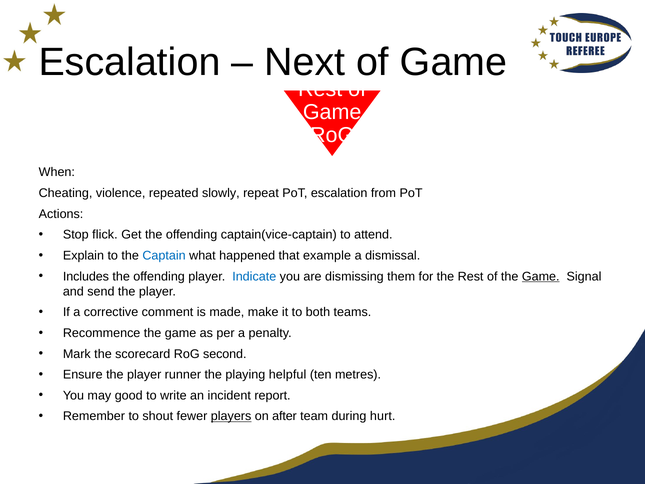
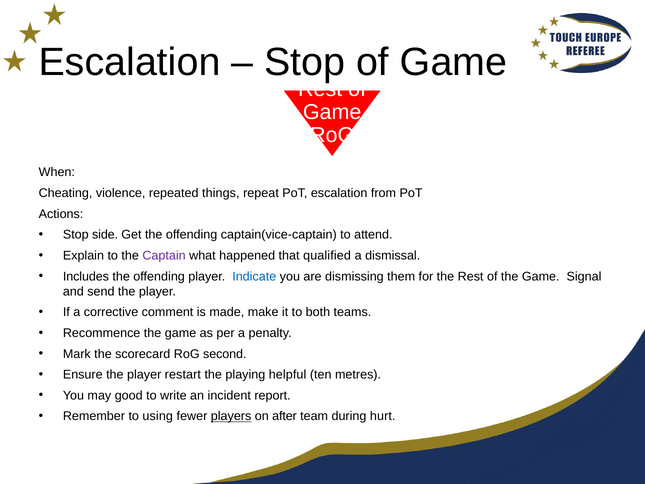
Next at (305, 62): Next -> Stop
slowly: slowly -> things
flick: flick -> side
Captain colour: blue -> purple
example: example -> qualified
Game at (541, 276) underline: present -> none
runner: runner -> restart
shout: shout -> using
